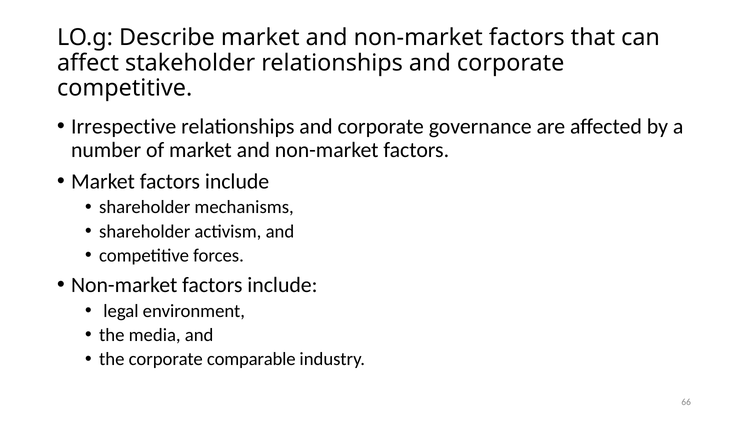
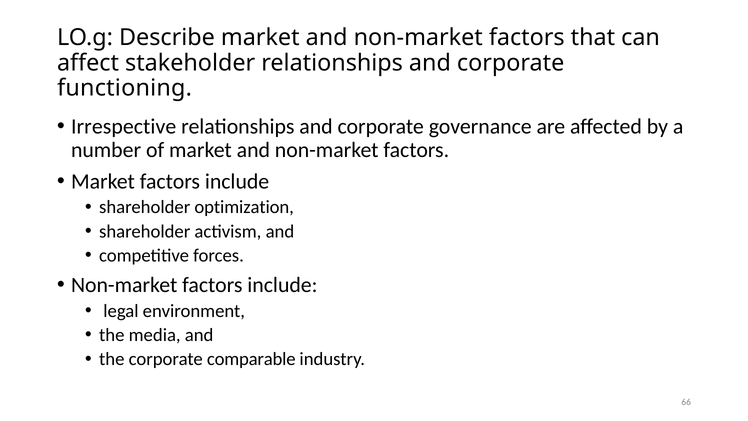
competitive at (125, 88): competitive -> functioning
mechanisms: mechanisms -> optimization
